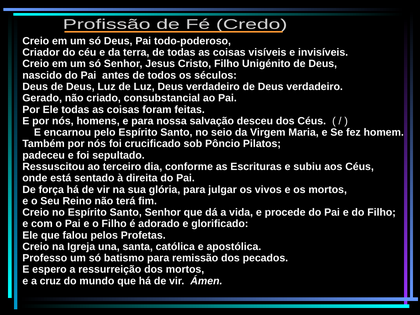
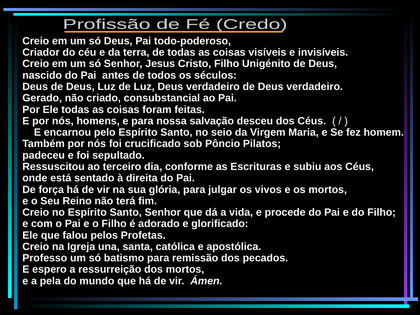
cruz: cruz -> pela
